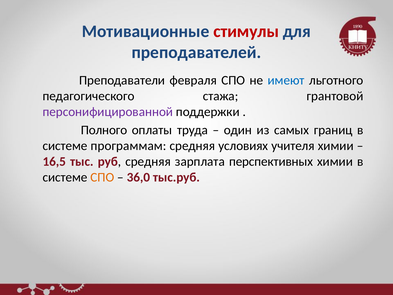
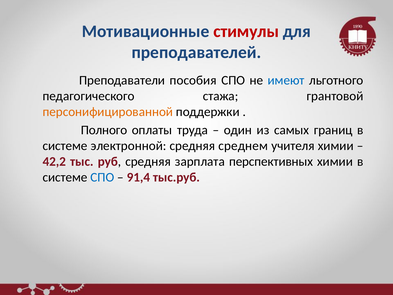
февраля: февраля -> пособия
персонифицированной colour: purple -> orange
программам: программам -> электронной
условиях: условиях -> среднем
16,5: 16,5 -> 42,2
СПО at (102, 177) colour: orange -> blue
36,0: 36,0 -> 91,4
